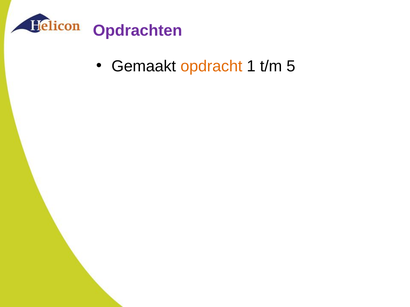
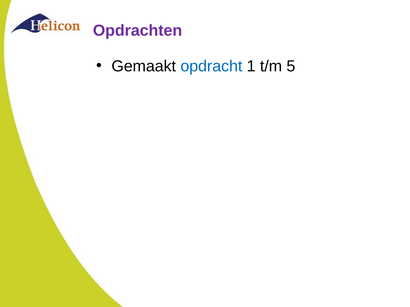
opdracht colour: orange -> blue
